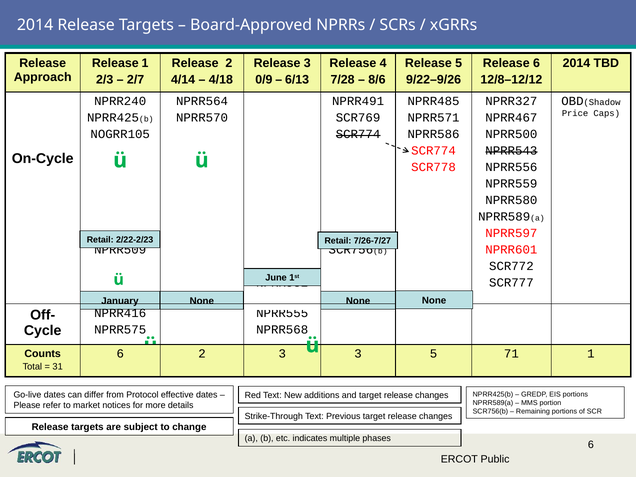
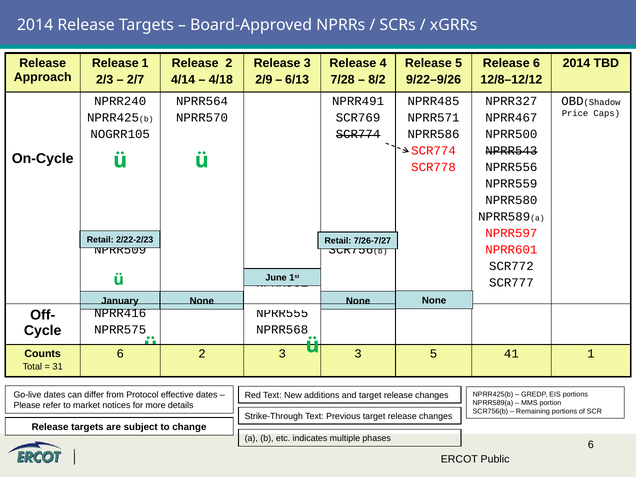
0/9: 0/9 -> 2/9
8/6: 8/6 -> 8/2
71: 71 -> 41
